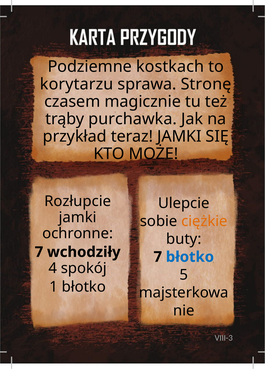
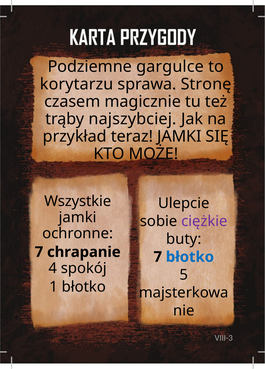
kostkach: kostkach -> gargulce
purchawka: purchawka -> najszybciej
Rozłupcie: Rozłupcie -> Wszystkie
ciężkie colour: orange -> purple
wchodziły: wchodziły -> chrapanie
